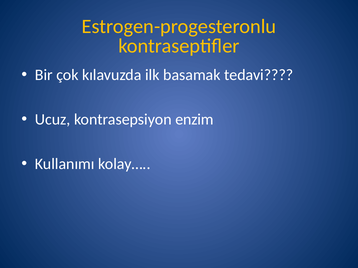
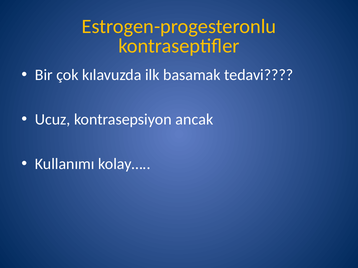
enzim: enzim -> ancak
